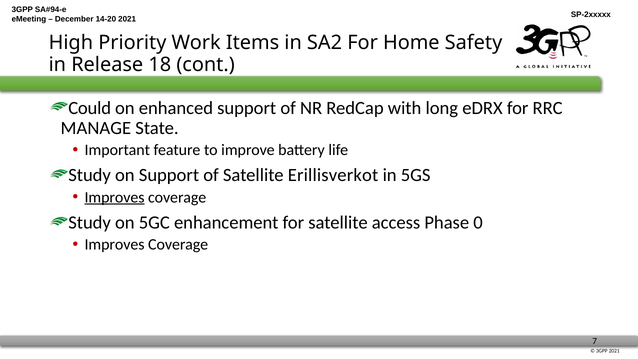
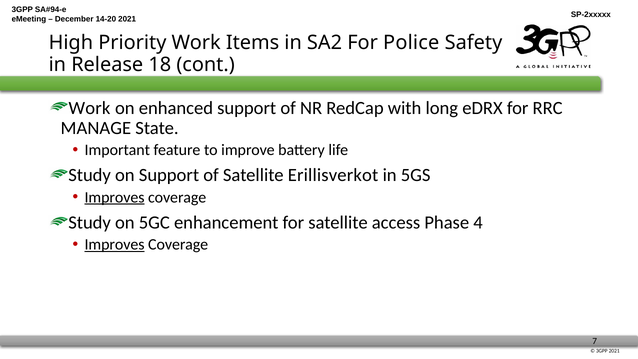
Home: Home -> Police
Could at (90, 108): Could -> Work
0: 0 -> 4
Improves at (115, 245) underline: none -> present
